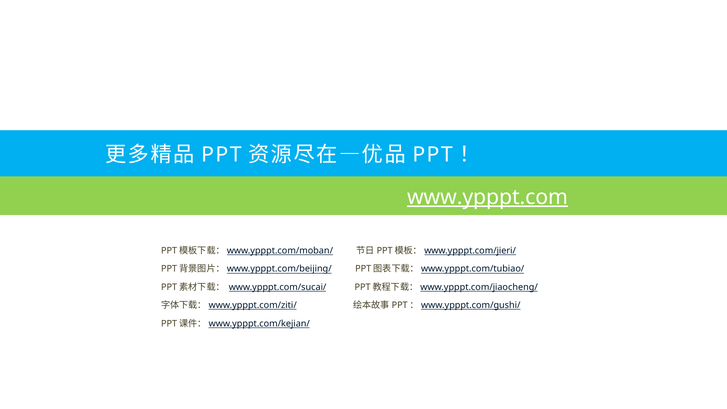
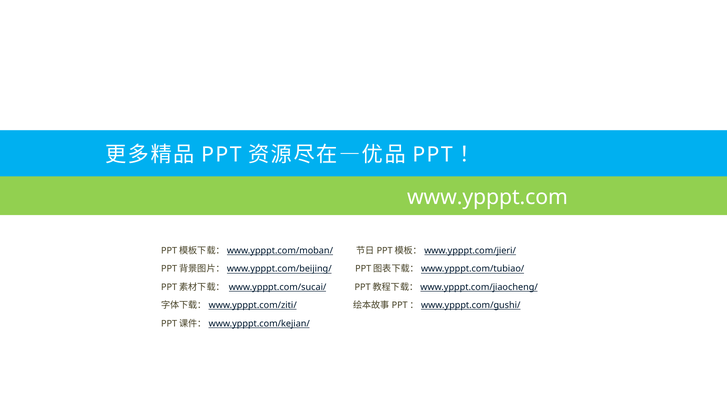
www.ypppt.com underline: present -> none
